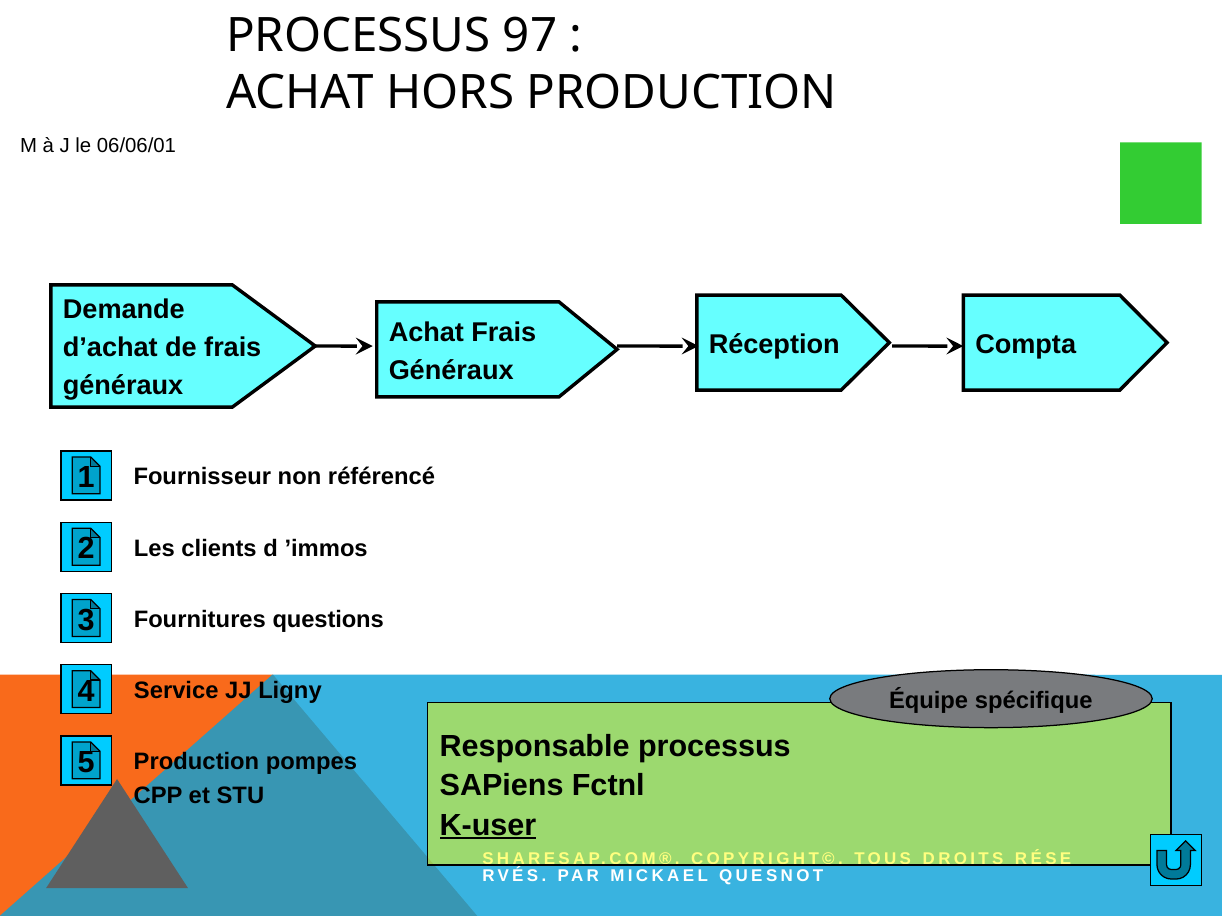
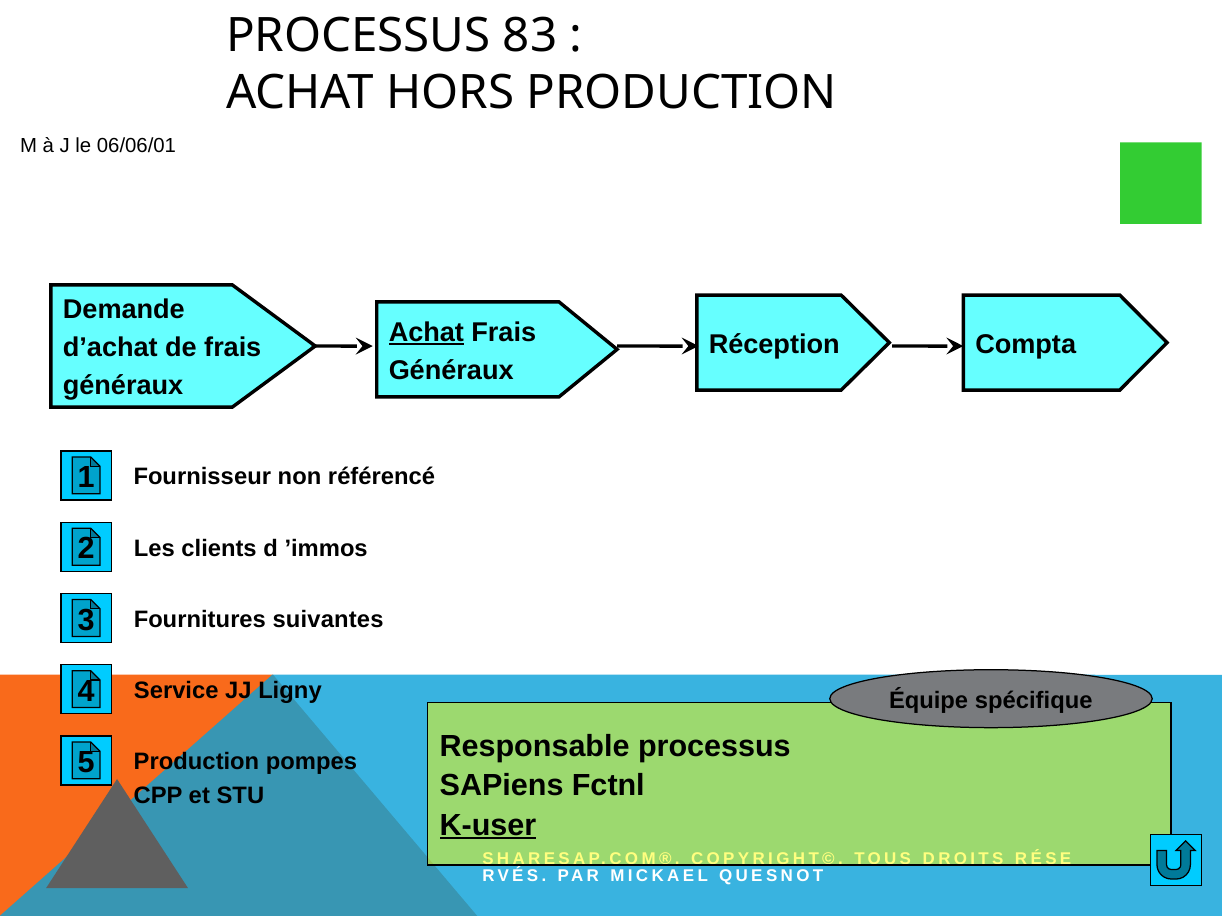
97: 97 -> 83
Achat at (426, 332) underline: none -> present
questions: questions -> suivantes
